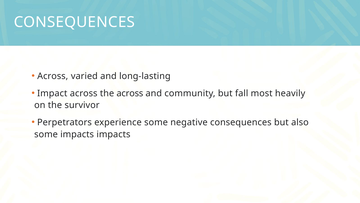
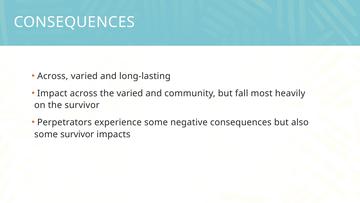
the across: across -> varied
some impacts: impacts -> survivor
